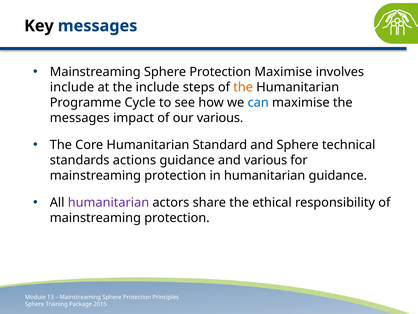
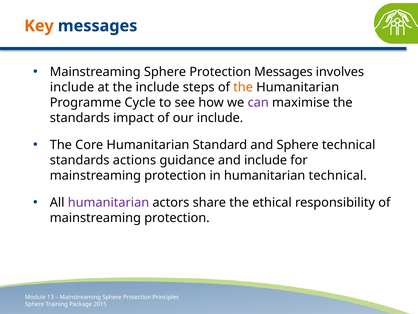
Key colour: black -> orange
Protection Maximise: Maximise -> Messages
can colour: blue -> purple
messages at (80, 118): messages -> standards
our various: various -> include
and various: various -> include
humanitarian guidance: guidance -> technical
